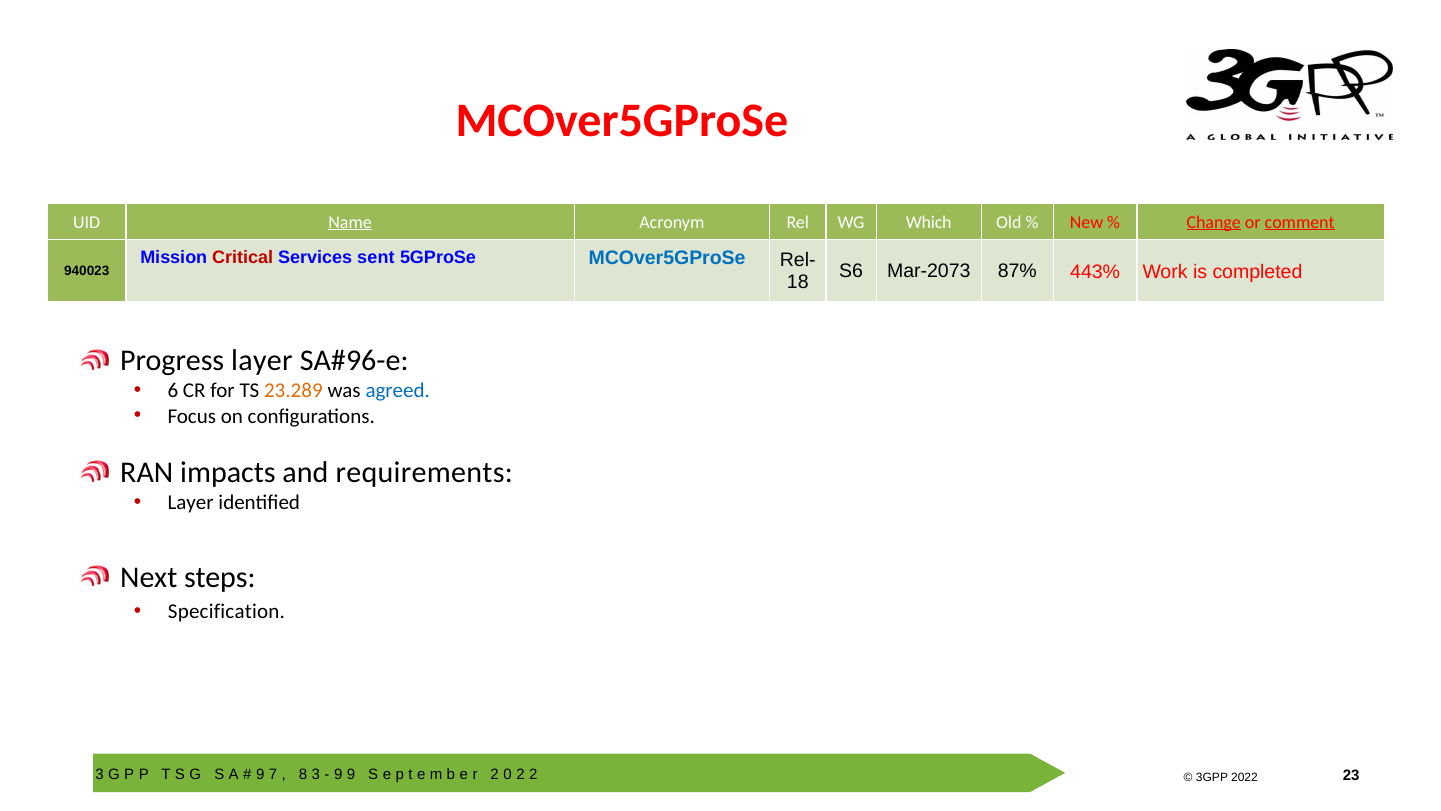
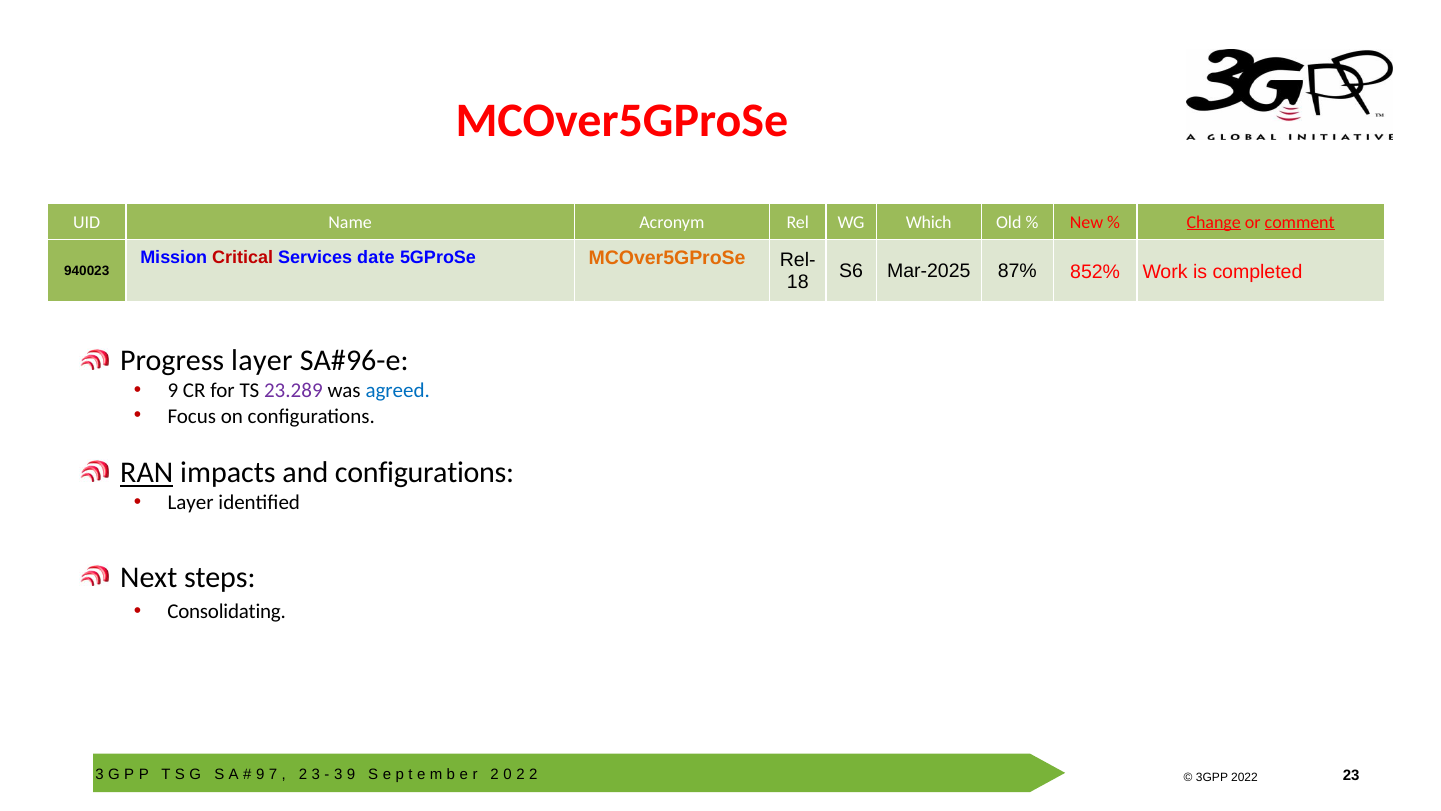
Name underline: present -> none
sent: sent -> date
MCOver5GProSe at (667, 258) colour: blue -> orange
Mar-2073: Mar-2073 -> Mar-2025
443%: 443% -> 852%
6 at (173, 391): 6 -> 9
23.289 colour: orange -> purple
RAN underline: none -> present
and requirements: requirements -> configurations
Specification: Specification -> Consolidating
8 at (303, 774): 8 -> 2
9 at (338, 774): 9 -> 3
